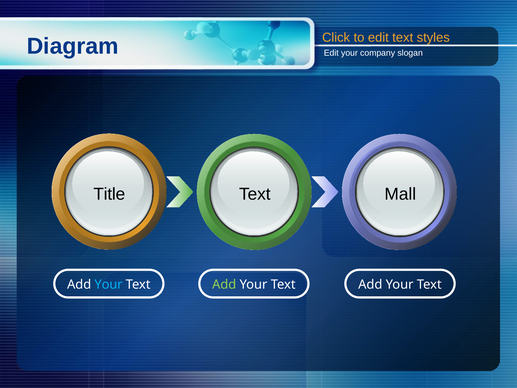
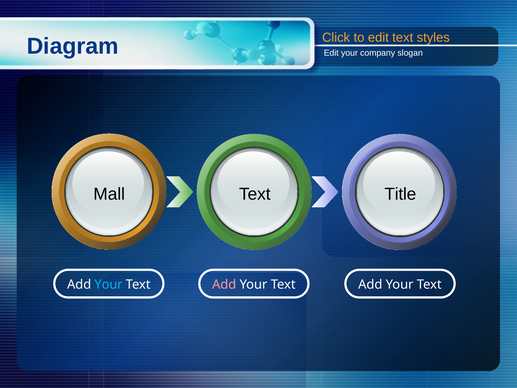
Title: Title -> Mall
Mall: Mall -> Title
Add at (224, 284) colour: light green -> pink
